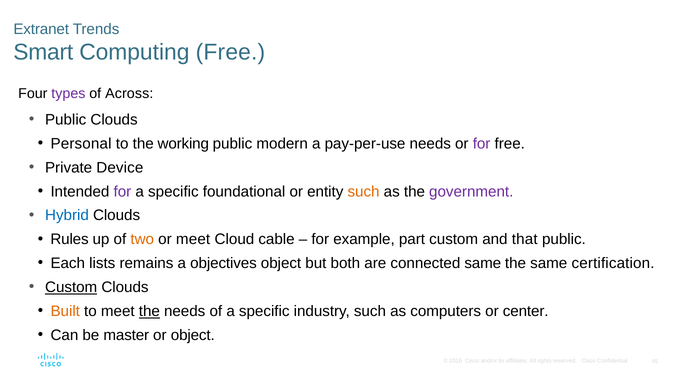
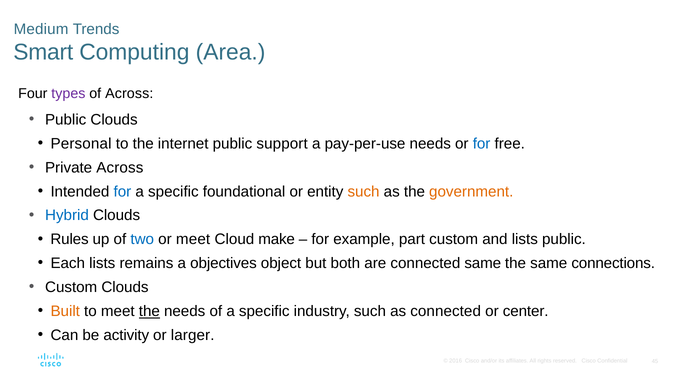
Extranet: Extranet -> Medium
Computing Free: Free -> Area
working: working -> internet
modern: modern -> support
for at (482, 144) colour: purple -> blue
Private Device: Device -> Across
for at (122, 191) colour: purple -> blue
government colour: purple -> orange
two colour: orange -> blue
cable: cable -> make
and that: that -> lists
certification: certification -> connections
Custom at (71, 287) underline: present -> none
as computers: computers -> connected
master: master -> activity
or object: object -> larger
